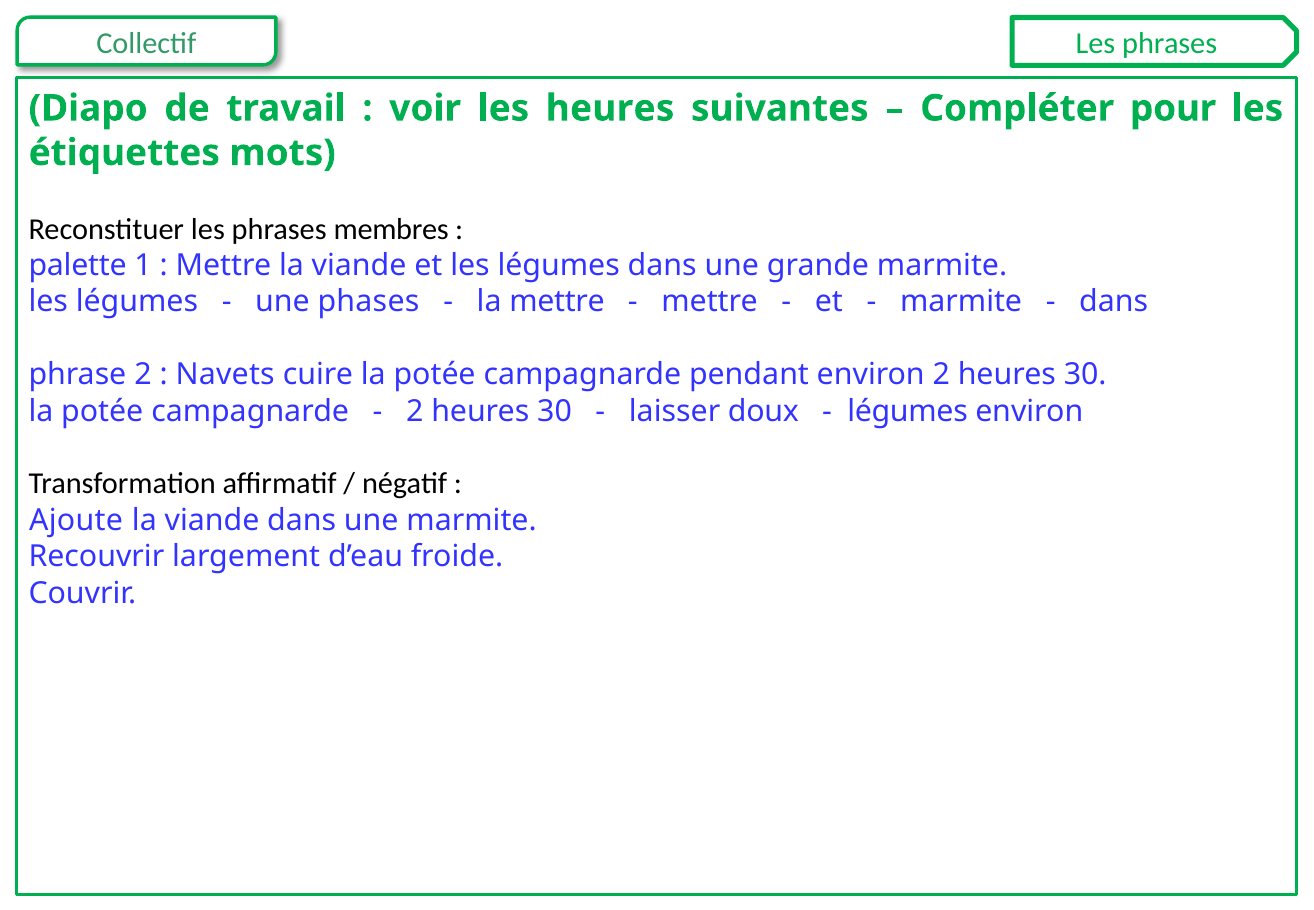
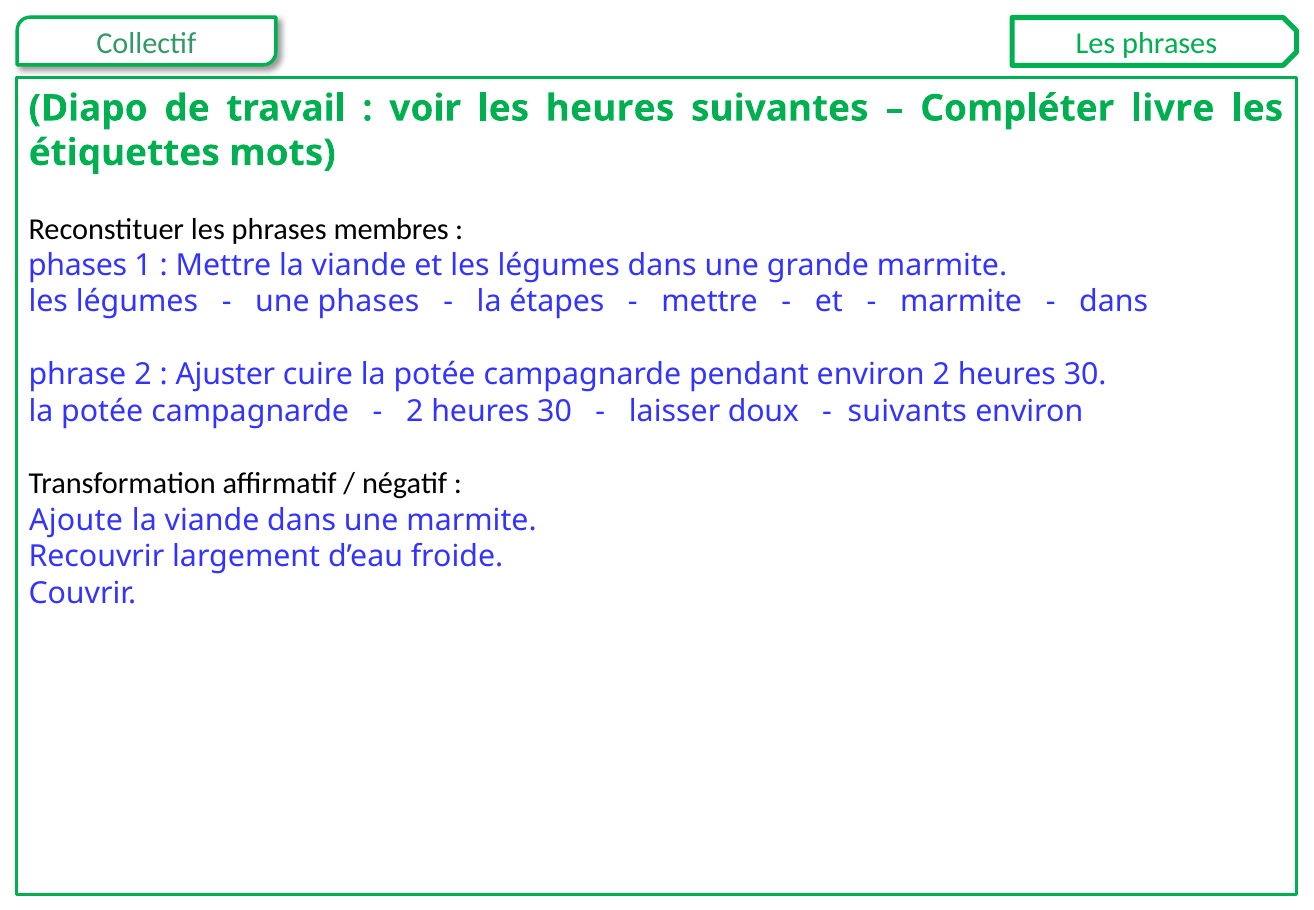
pour: pour -> livre
palette at (78, 266): palette -> phases
la mettre: mettre -> étapes
Navets: Navets -> Ajuster
légumes at (908, 411): légumes -> suivants
